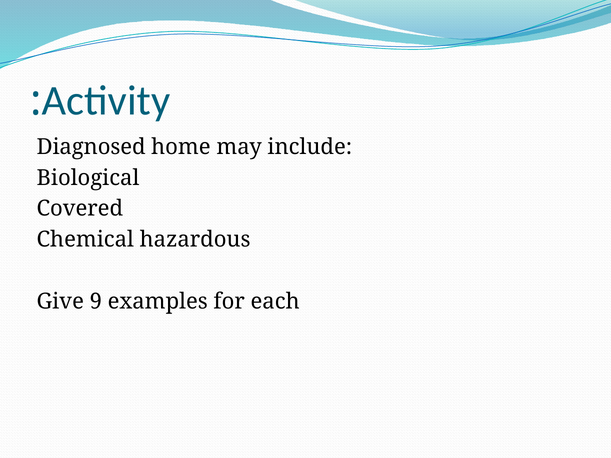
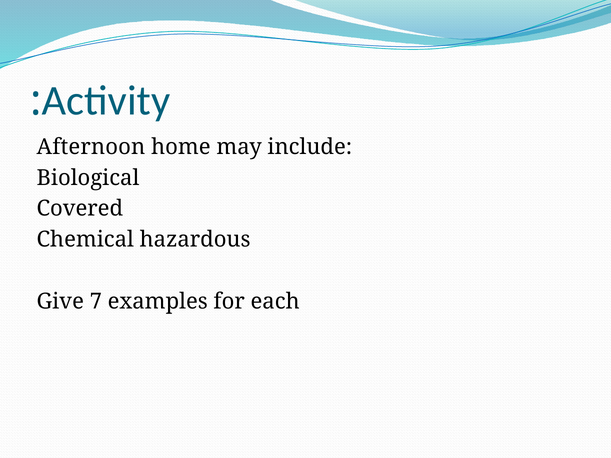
Diagnosed: Diagnosed -> Afternoon
9: 9 -> 7
